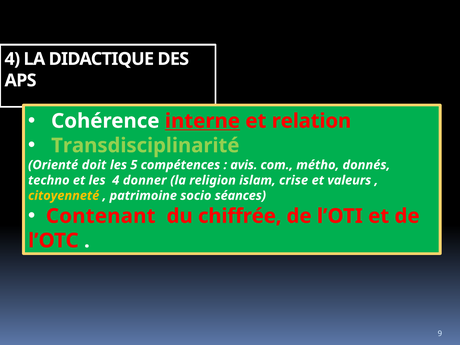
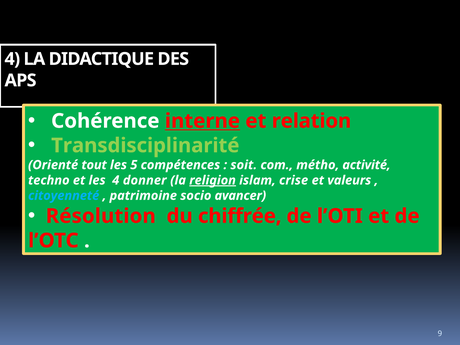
doit: doit -> tout
avis: avis -> soit
donnés: donnés -> activité
religion underline: none -> present
citoyenneté colour: yellow -> light blue
séances: séances -> avancer
Contenant: Contenant -> Résolution
